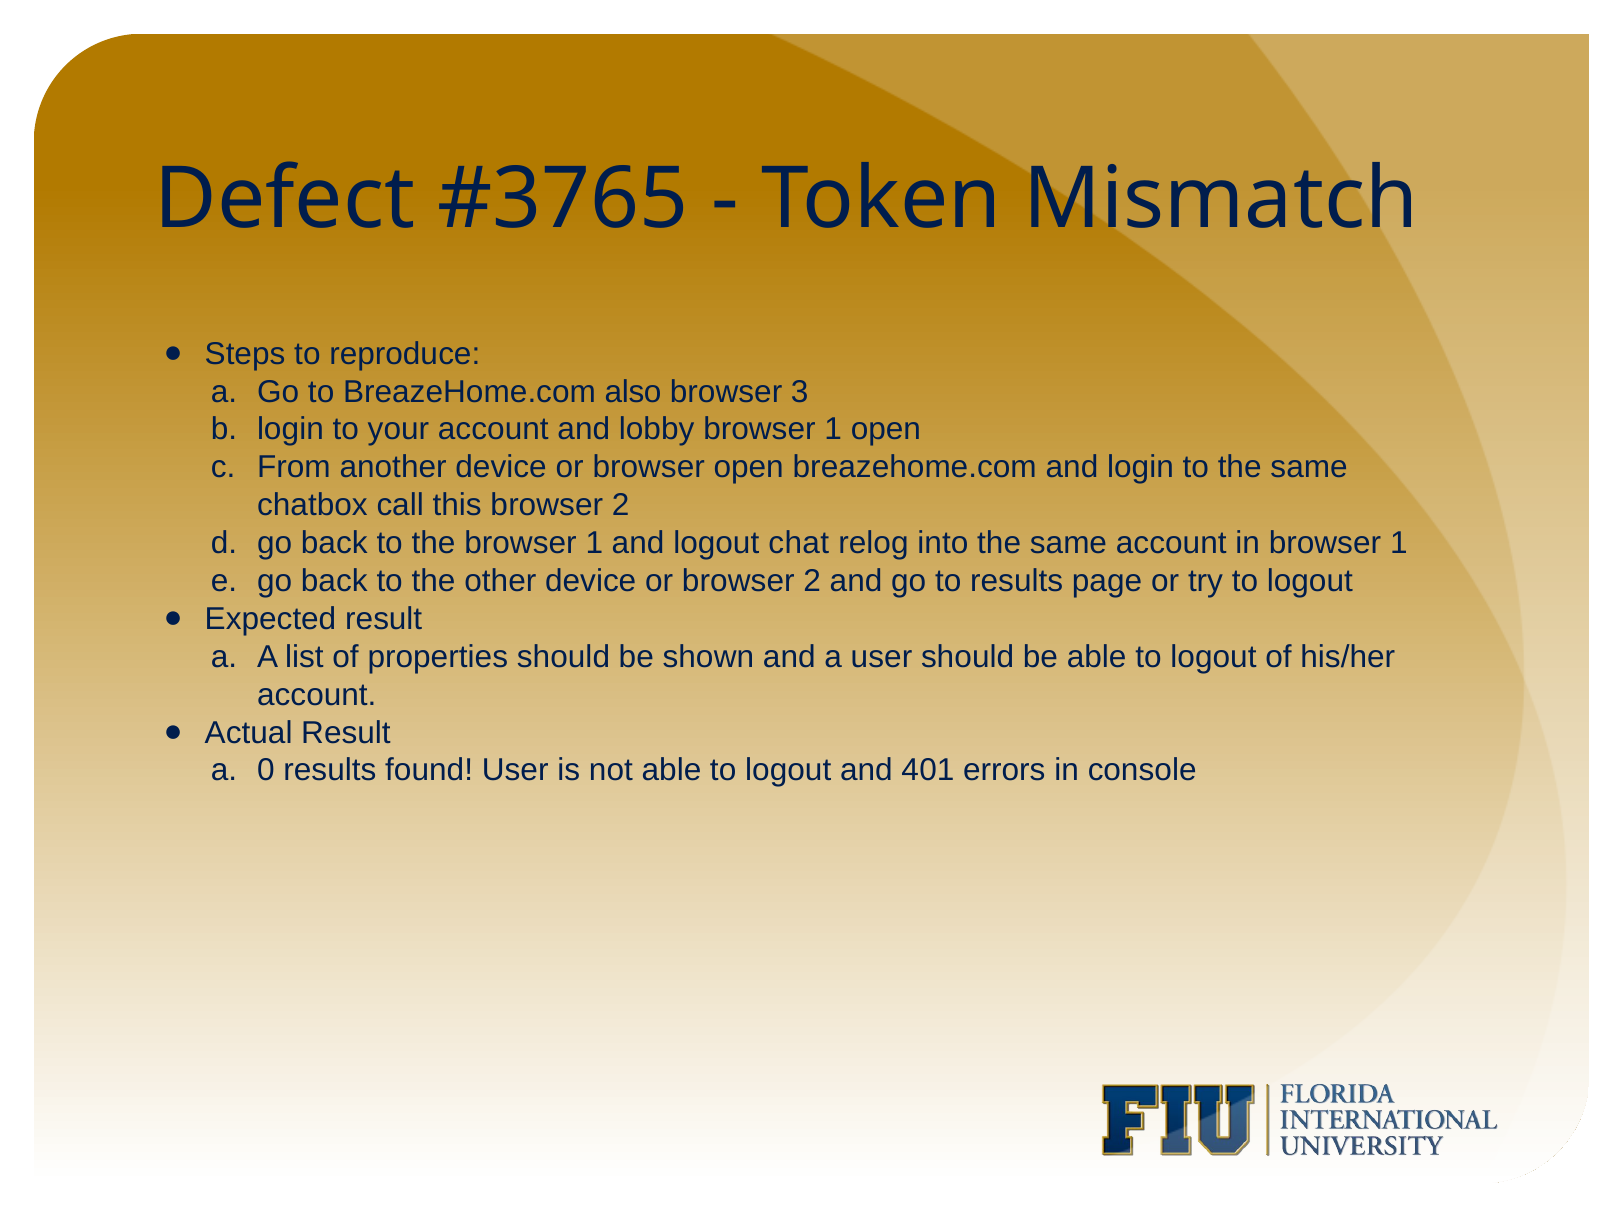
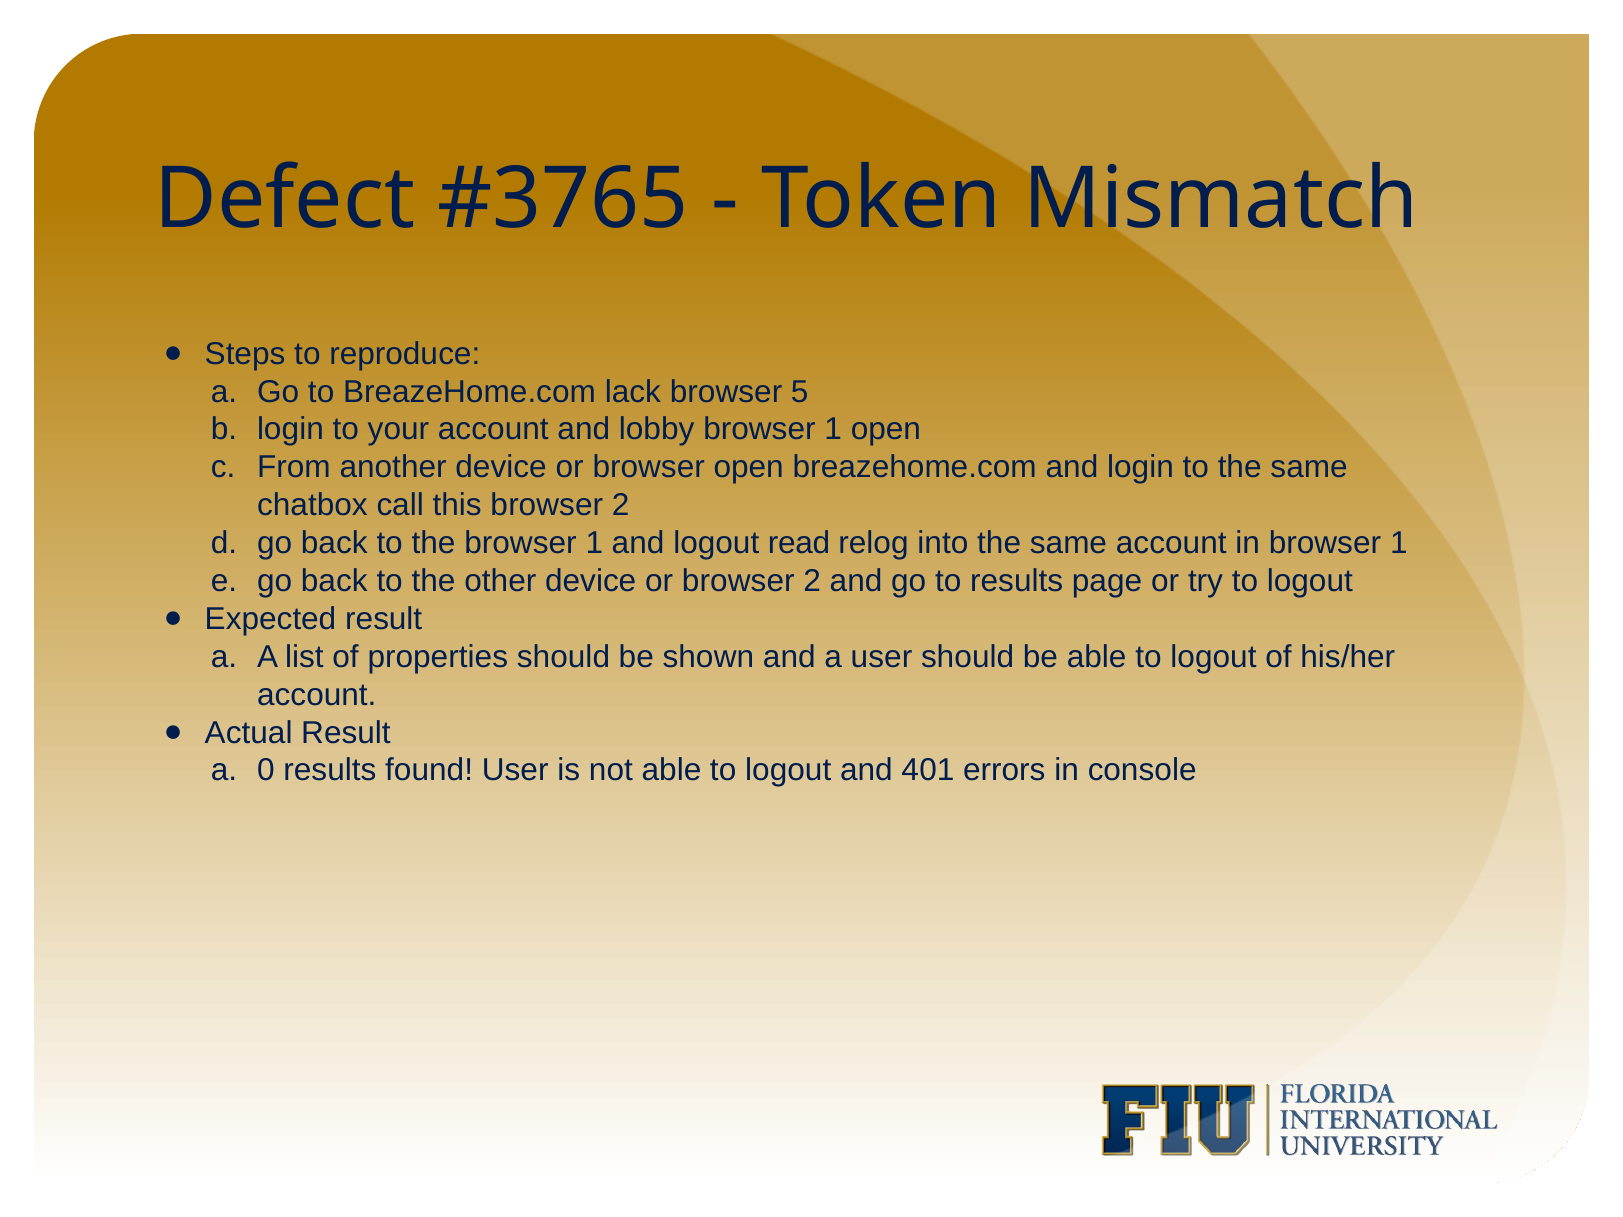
also: also -> lack
3: 3 -> 5
chat: chat -> read
